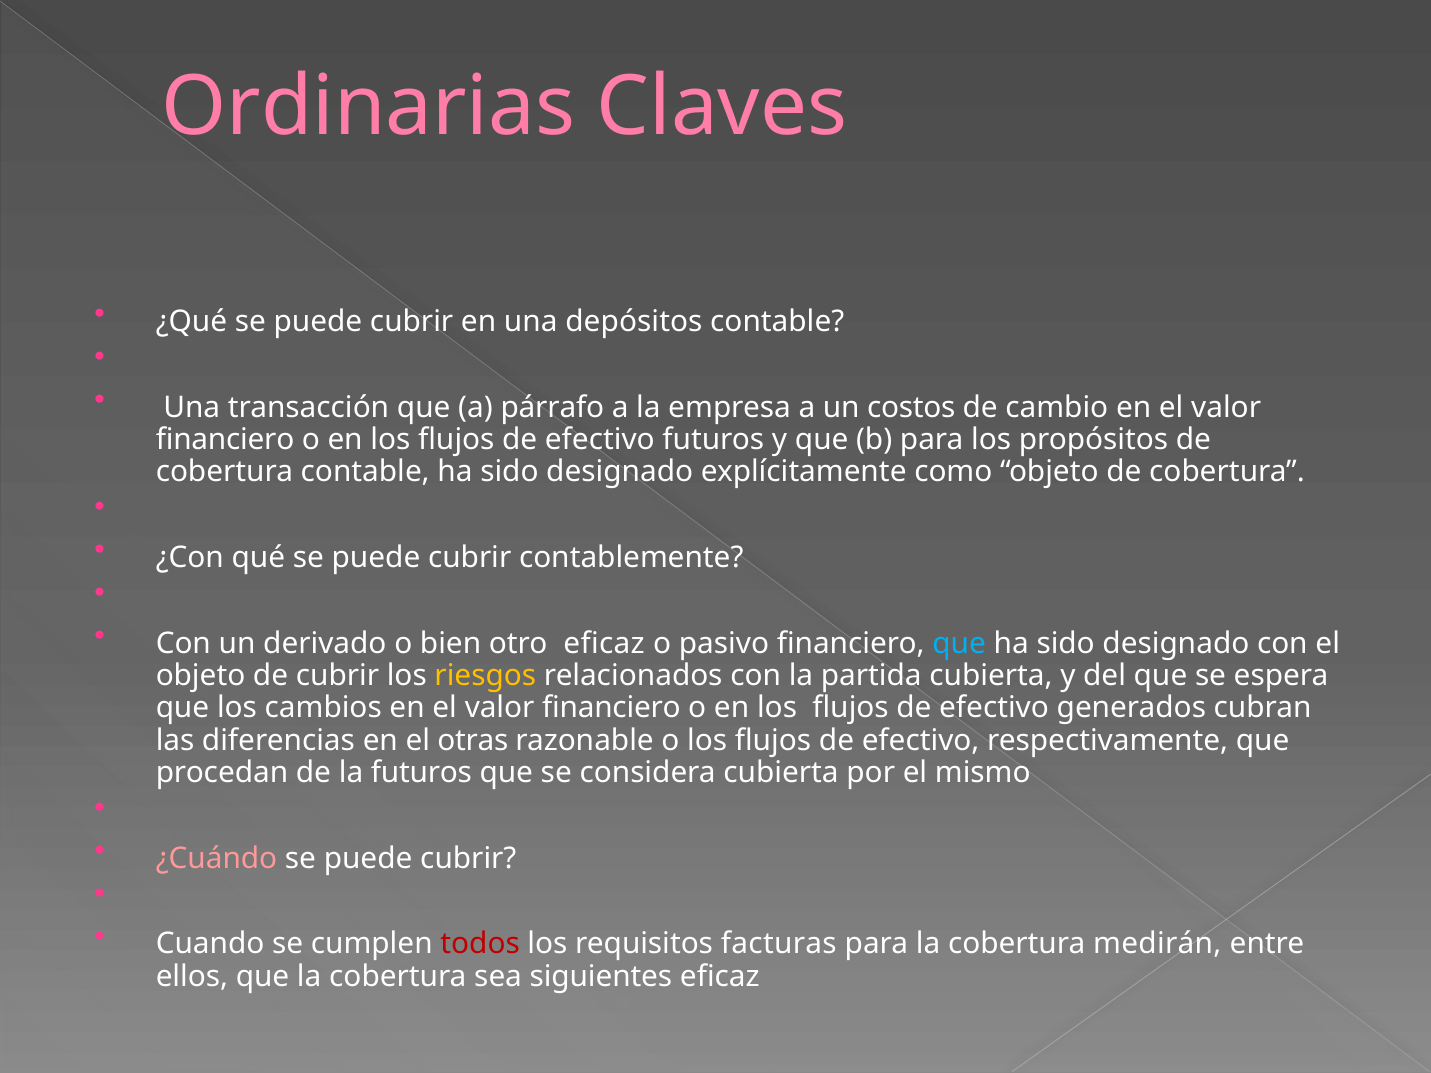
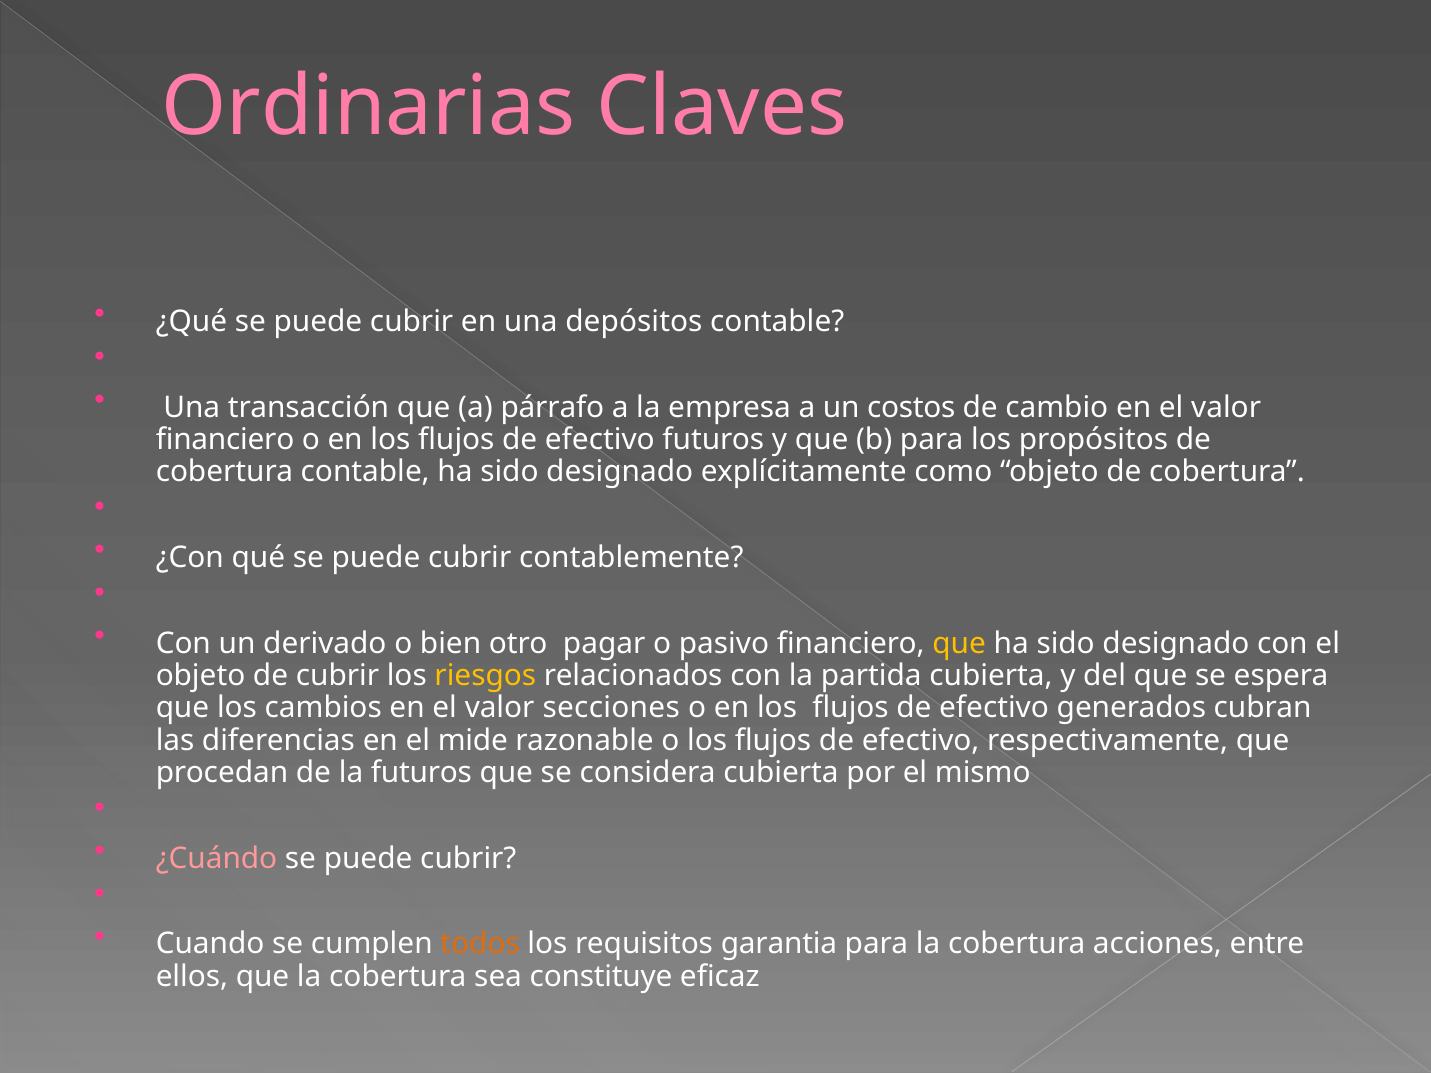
otro eficaz: eficaz -> pagar
que at (959, 644) colour: light blue -> yellow
financiero at (611, 708): financiero -> secciones
otras: otras -> mide
todos colour: red -> orange
facturas: facturas -> garantia
medirán: medirán -> acciones
siguientes: siguientes -> constituye
